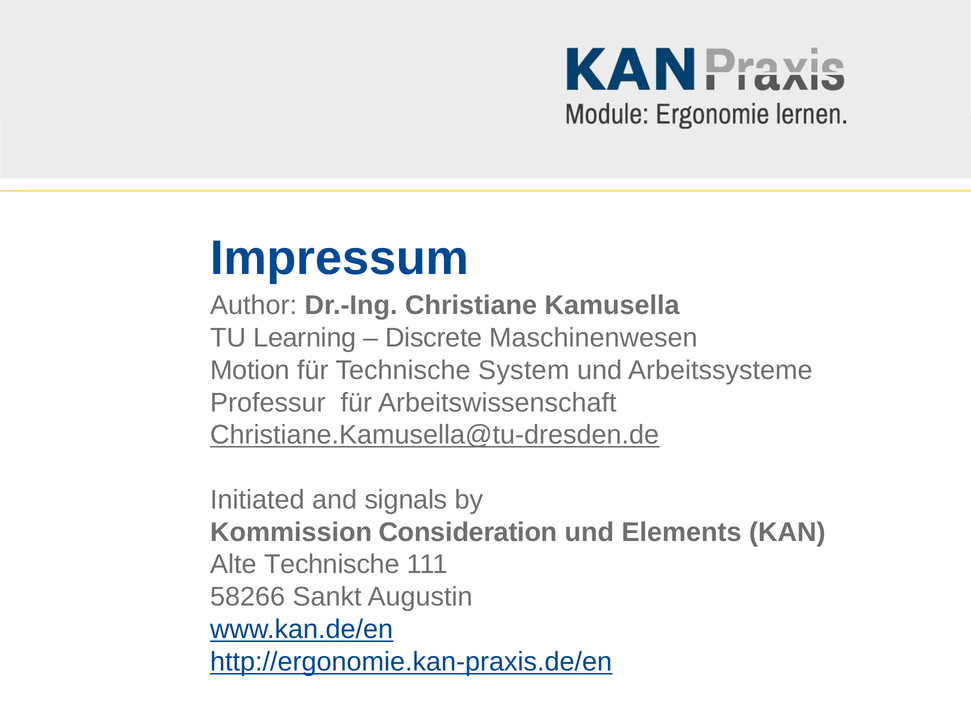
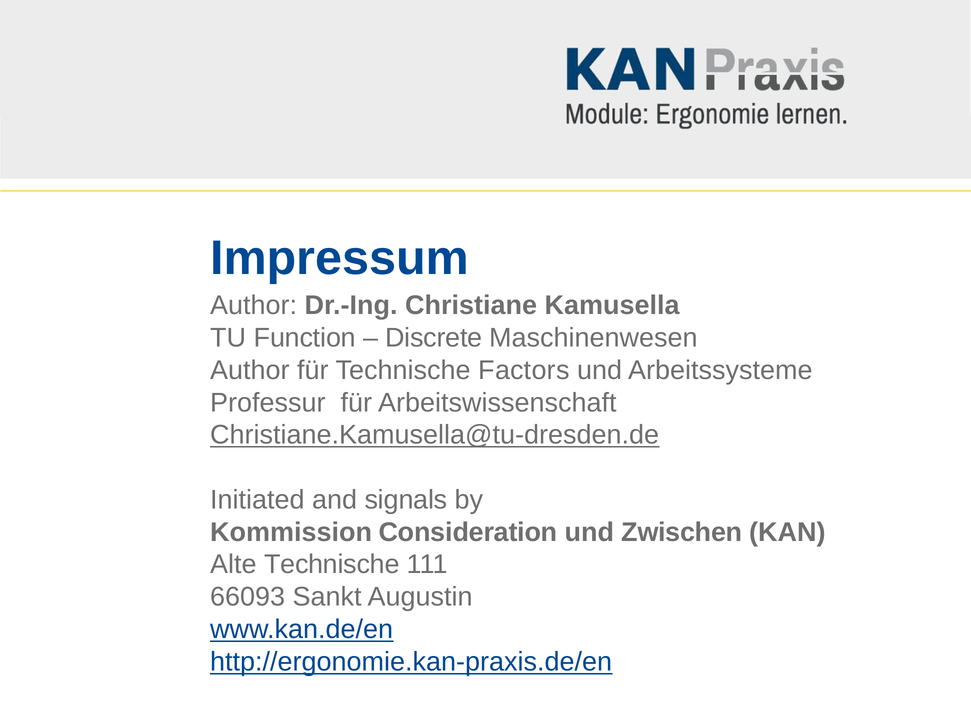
Learning: Learning -> Function
Motion at (250, 370): Motion -> Author
System: System -> Factors
Elements: Elements -> Zwischen
58266: 58266 -> 66093
